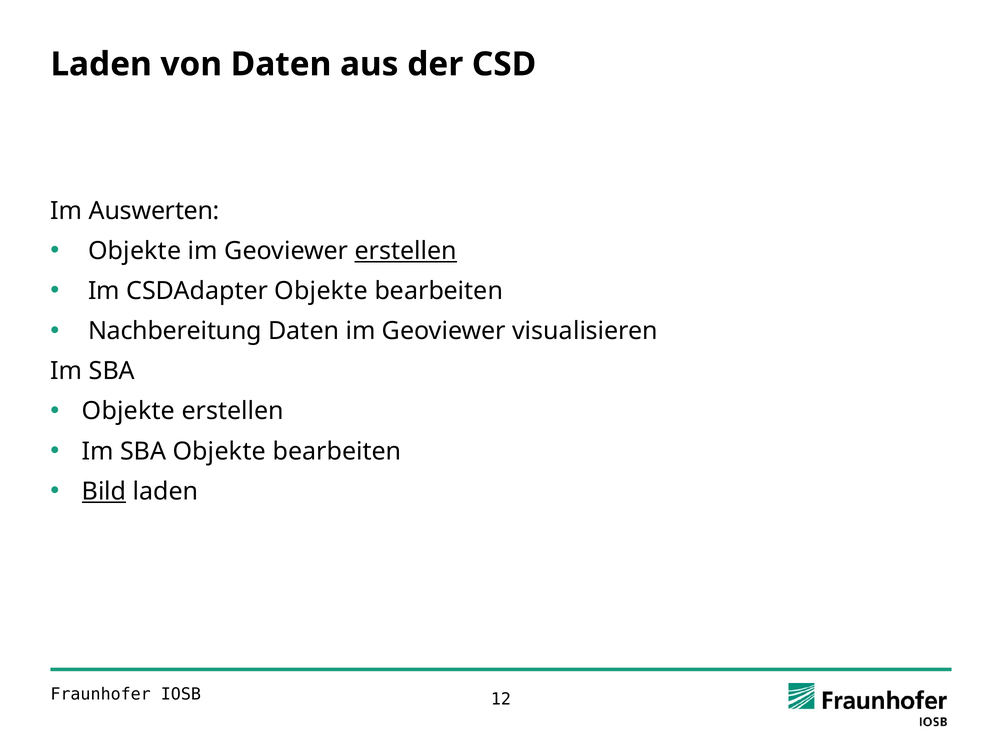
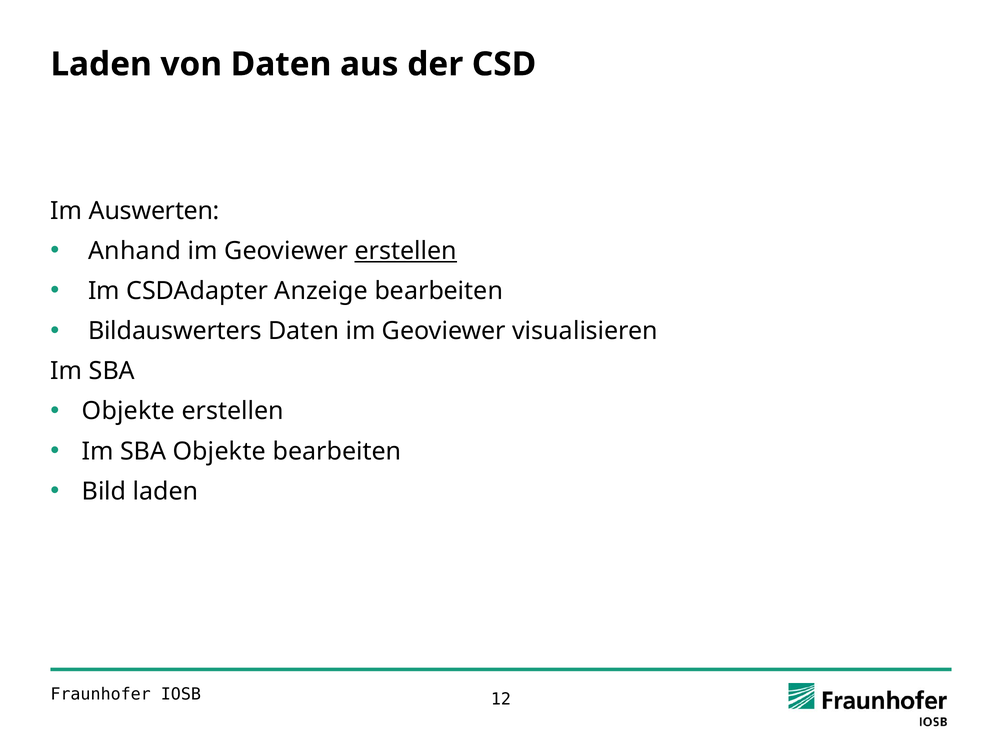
Objekte at (135, 251): Objekte -> Anhand
CSDAdapter Objekte: Objekte -> Anzeige
Nachbereitung: Nachbereitung -> Bildauswerters
Bild underline: present -> none
